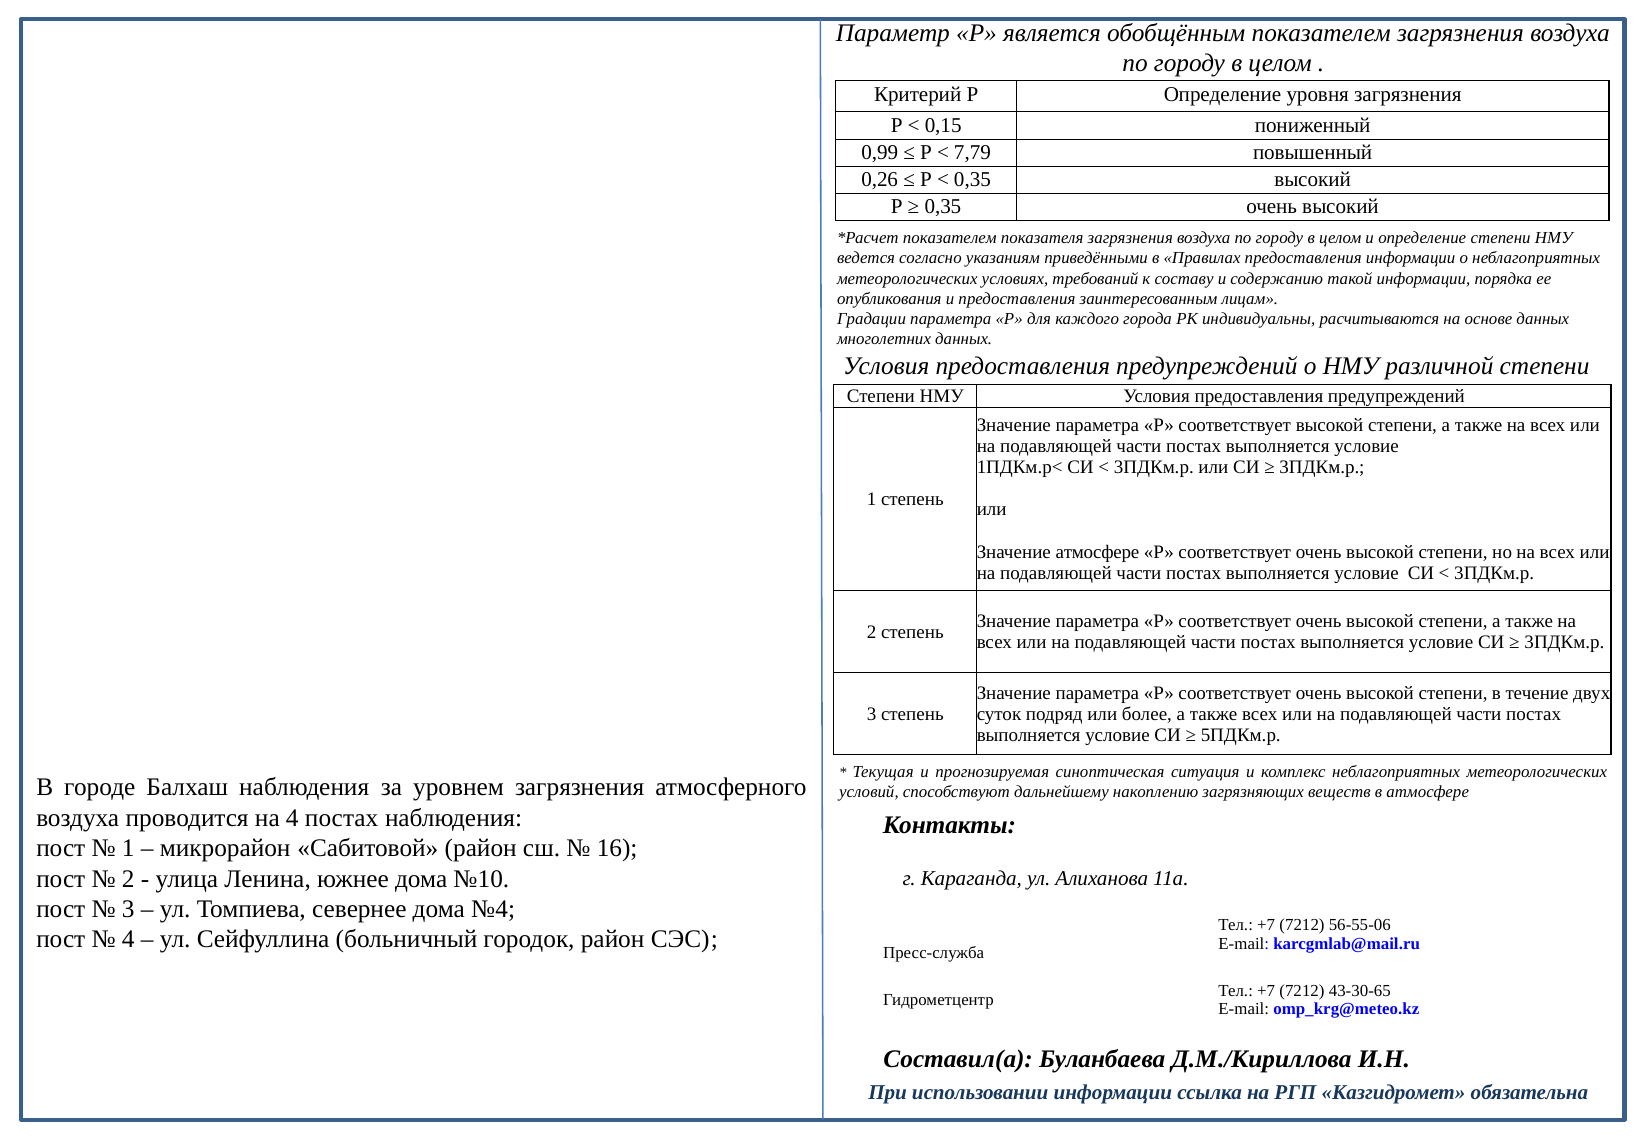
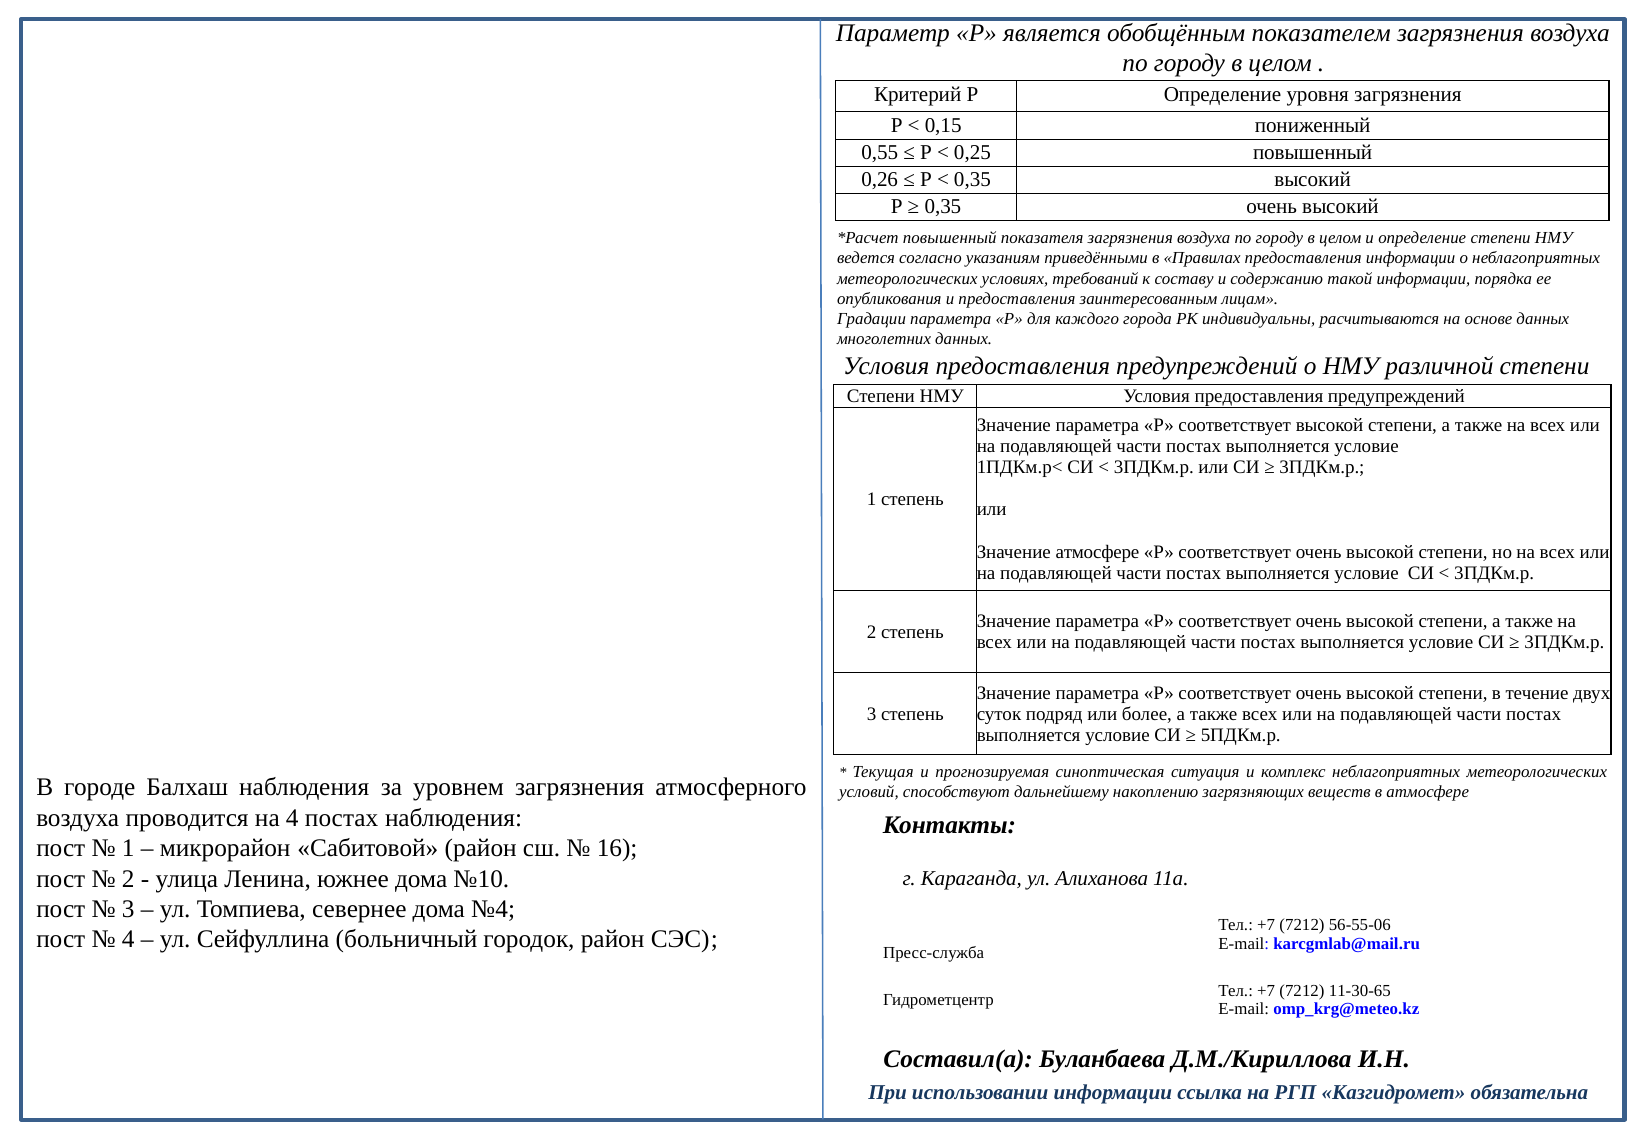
0,99: 0,99 -> 0,55
7,79: 7,79 -> 0,25
показателем at (950, 238): показателем -> повышенный
43-30-65: 43-30-65 -> 11-30-65
